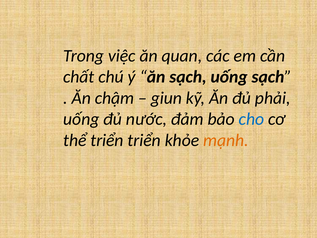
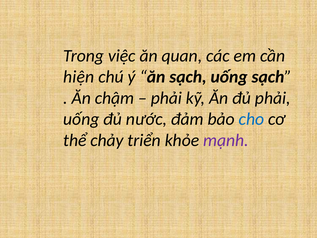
chất: chất -> hiện
giun at (166, 98): giun -> phải
thể triển: triển -> chảy
mạnh colour: orange -> purple
